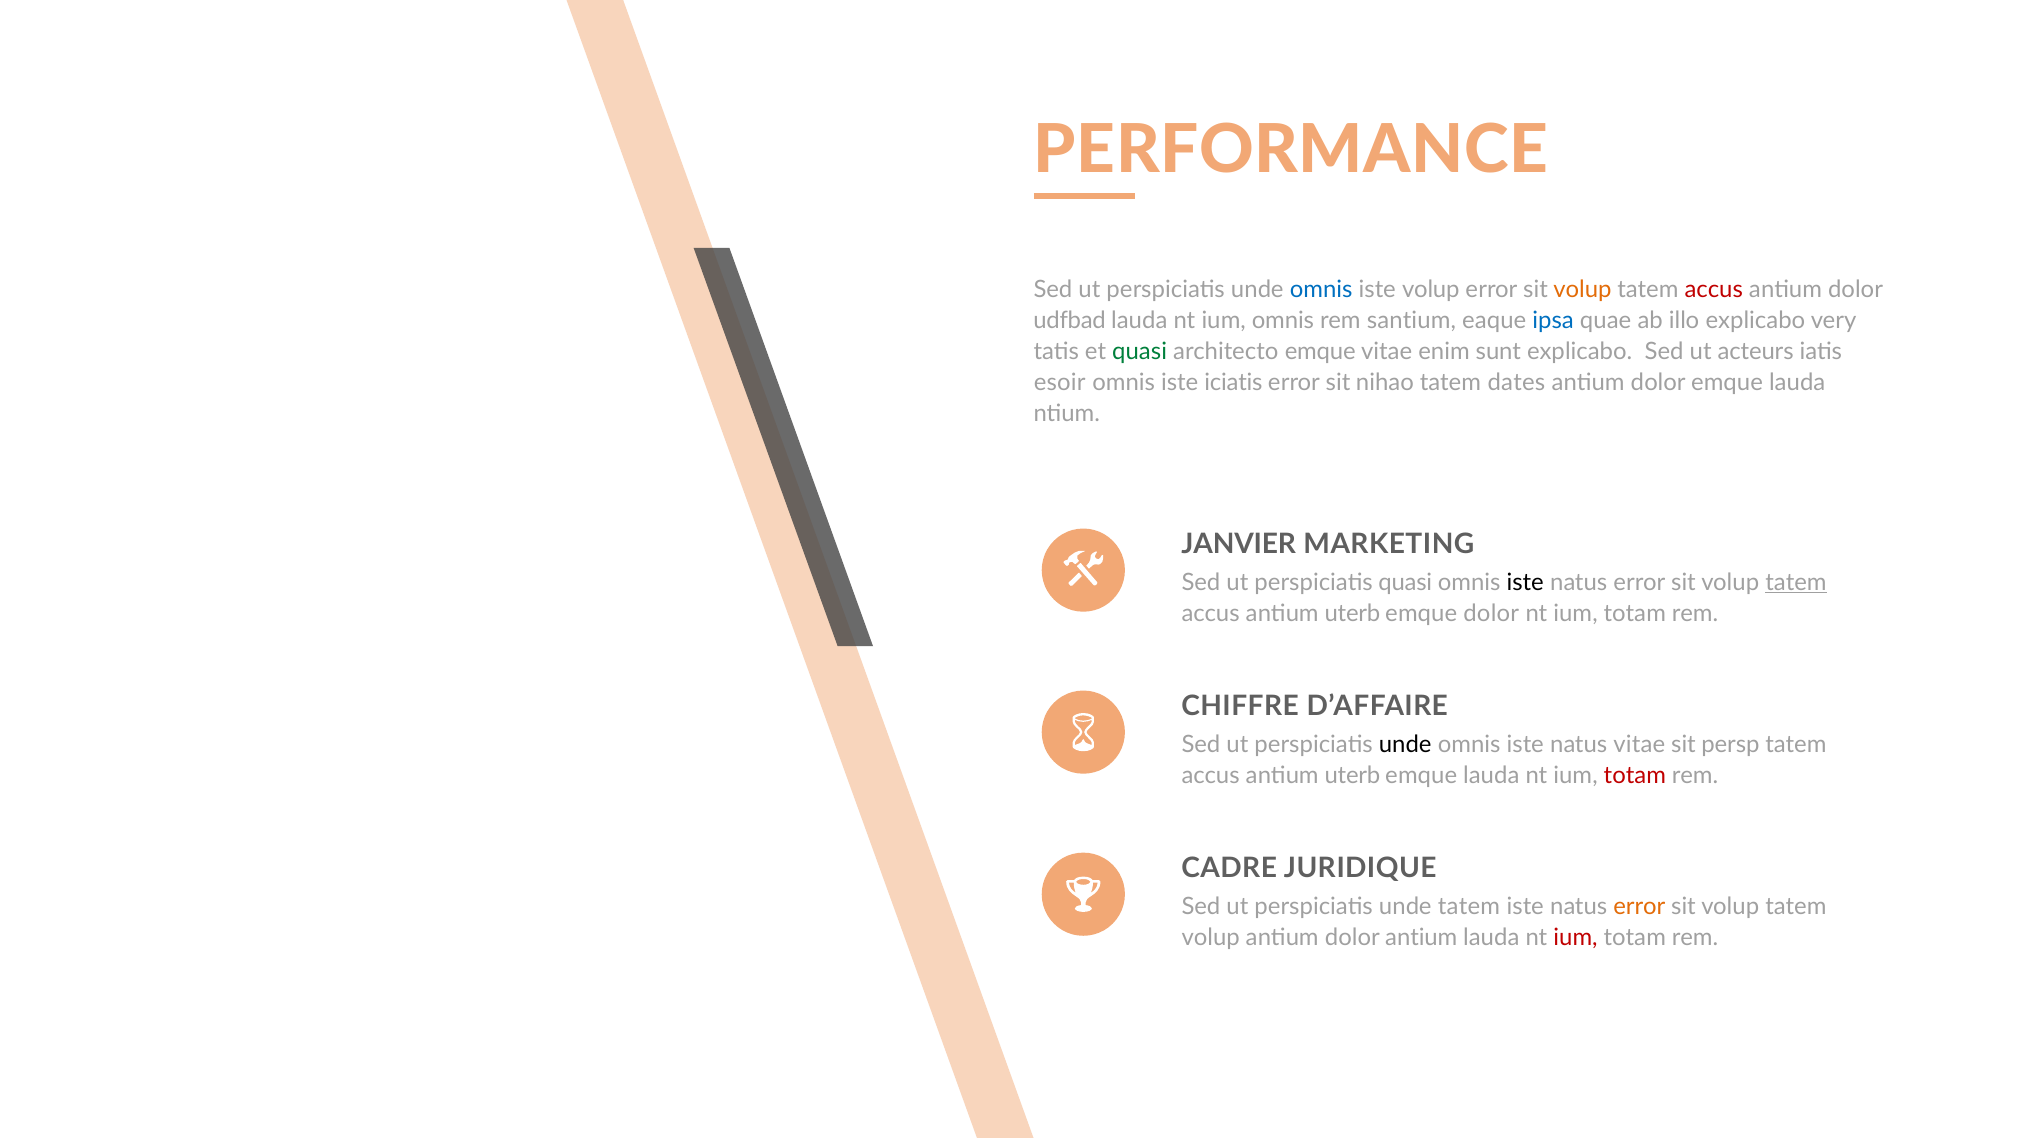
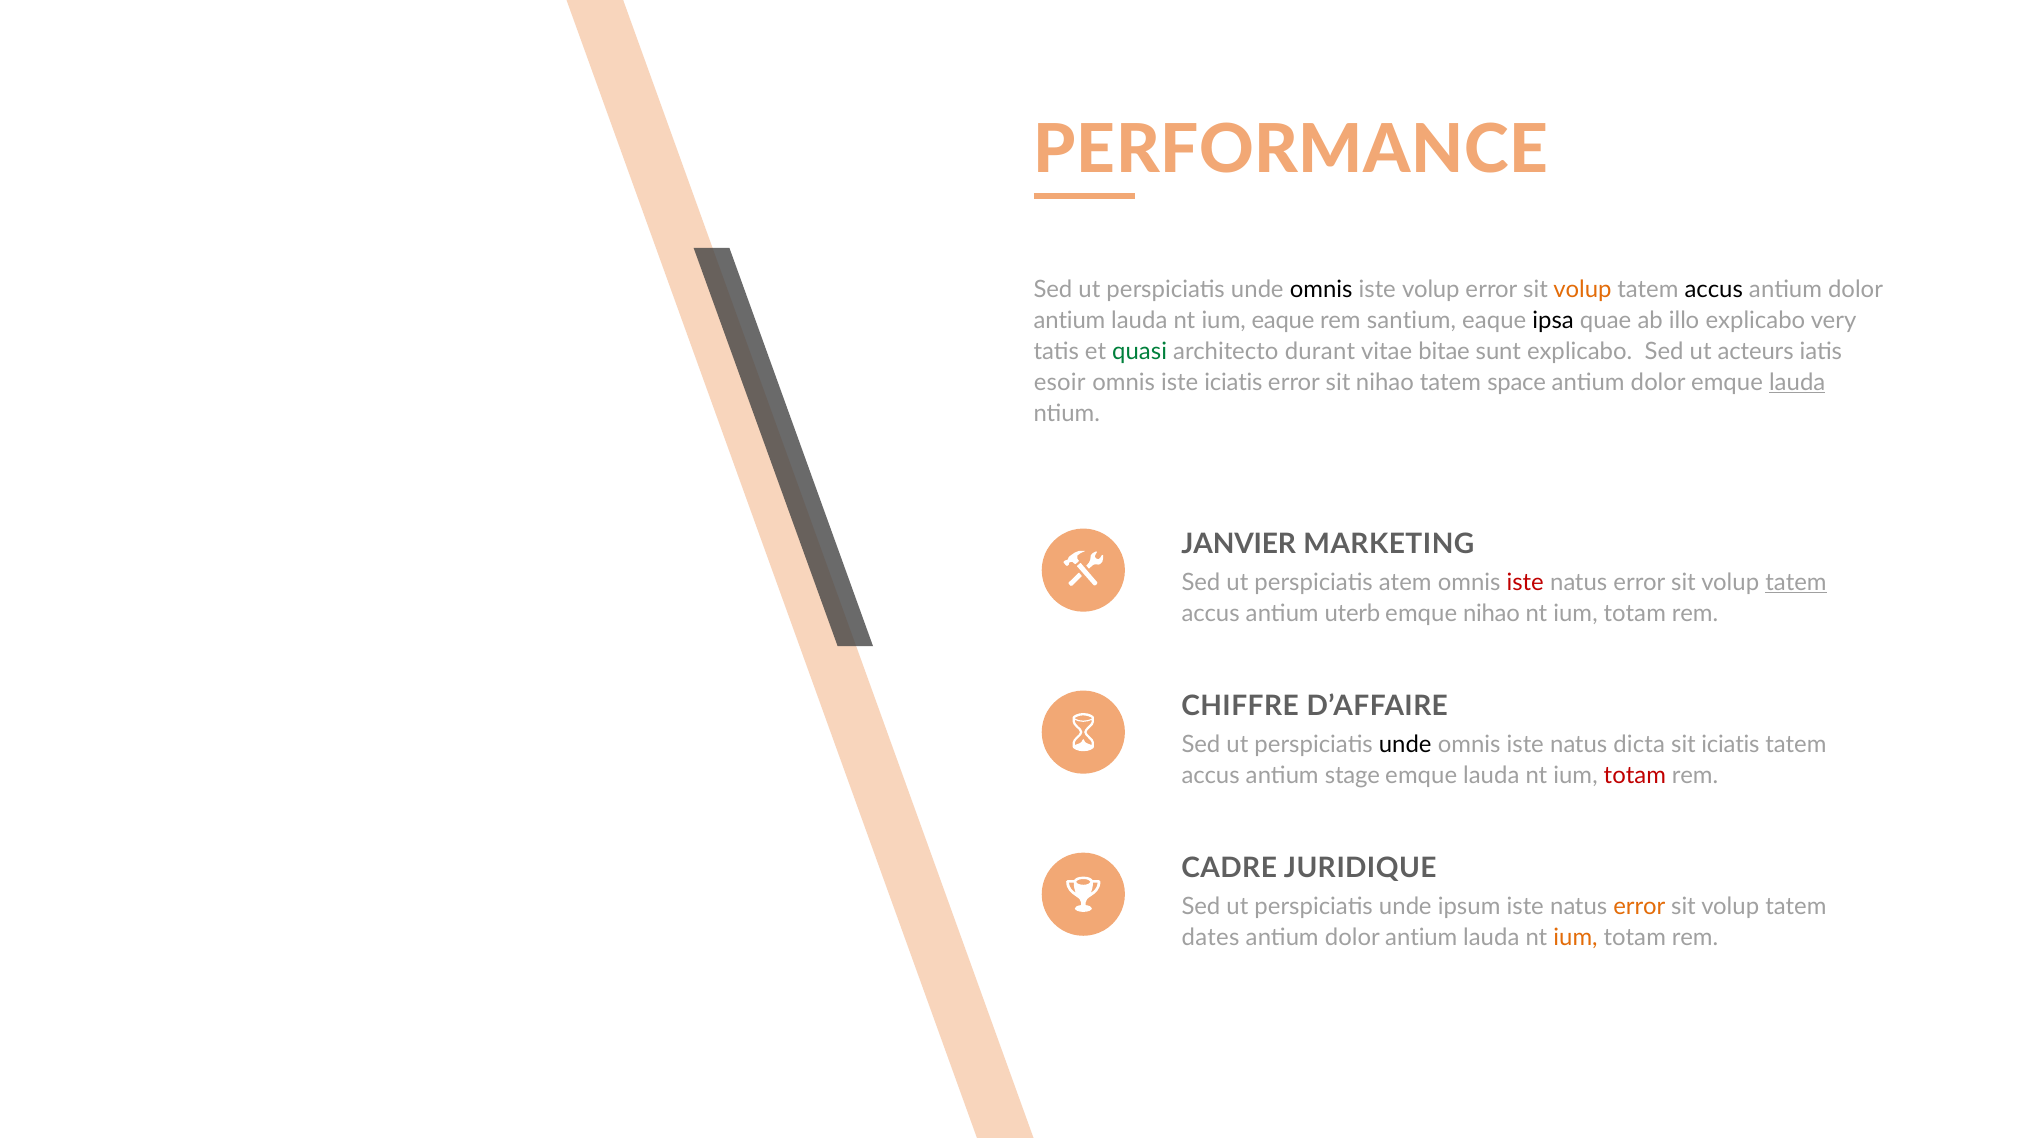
omnis at (1321, 290) colour: blue -> black
accus at (1714, 290) colour: red -> black
udfbad at (1070, 321): udfbad -> antium
ium omnis: omnis -> eaque
ipsa colour: blue -> black
architecto emque: emque -> durant
enim: enim -> bitae
dates: dates -> space
lauda at (1797, 382) underline: none -> present
perspiciatis quasi: quasi -> atem
iste at (1525, 583) colour: black -> red
emque dolor: dolor -> nihao
natus vitae: vitae -> dicta
sit persp: persp -> iciatis
uterb at (1352, 776): uterb -> stage
unde tatem: tatem -> ipsum
volup at (1211, 938): volup -> dates
ium at (1576, 938) colour: red -> orange
